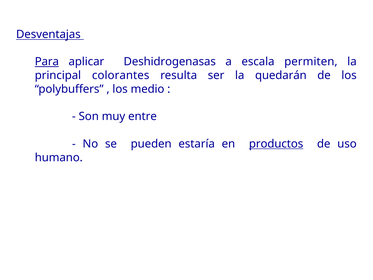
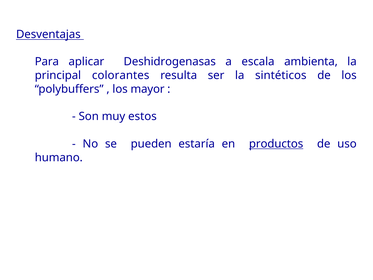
Para underline: present -> none
permiten: permiten -> ambienta
quedarán: quedarán -> sintéticos
medio: medio -> mayor
entre: entre -> estos
